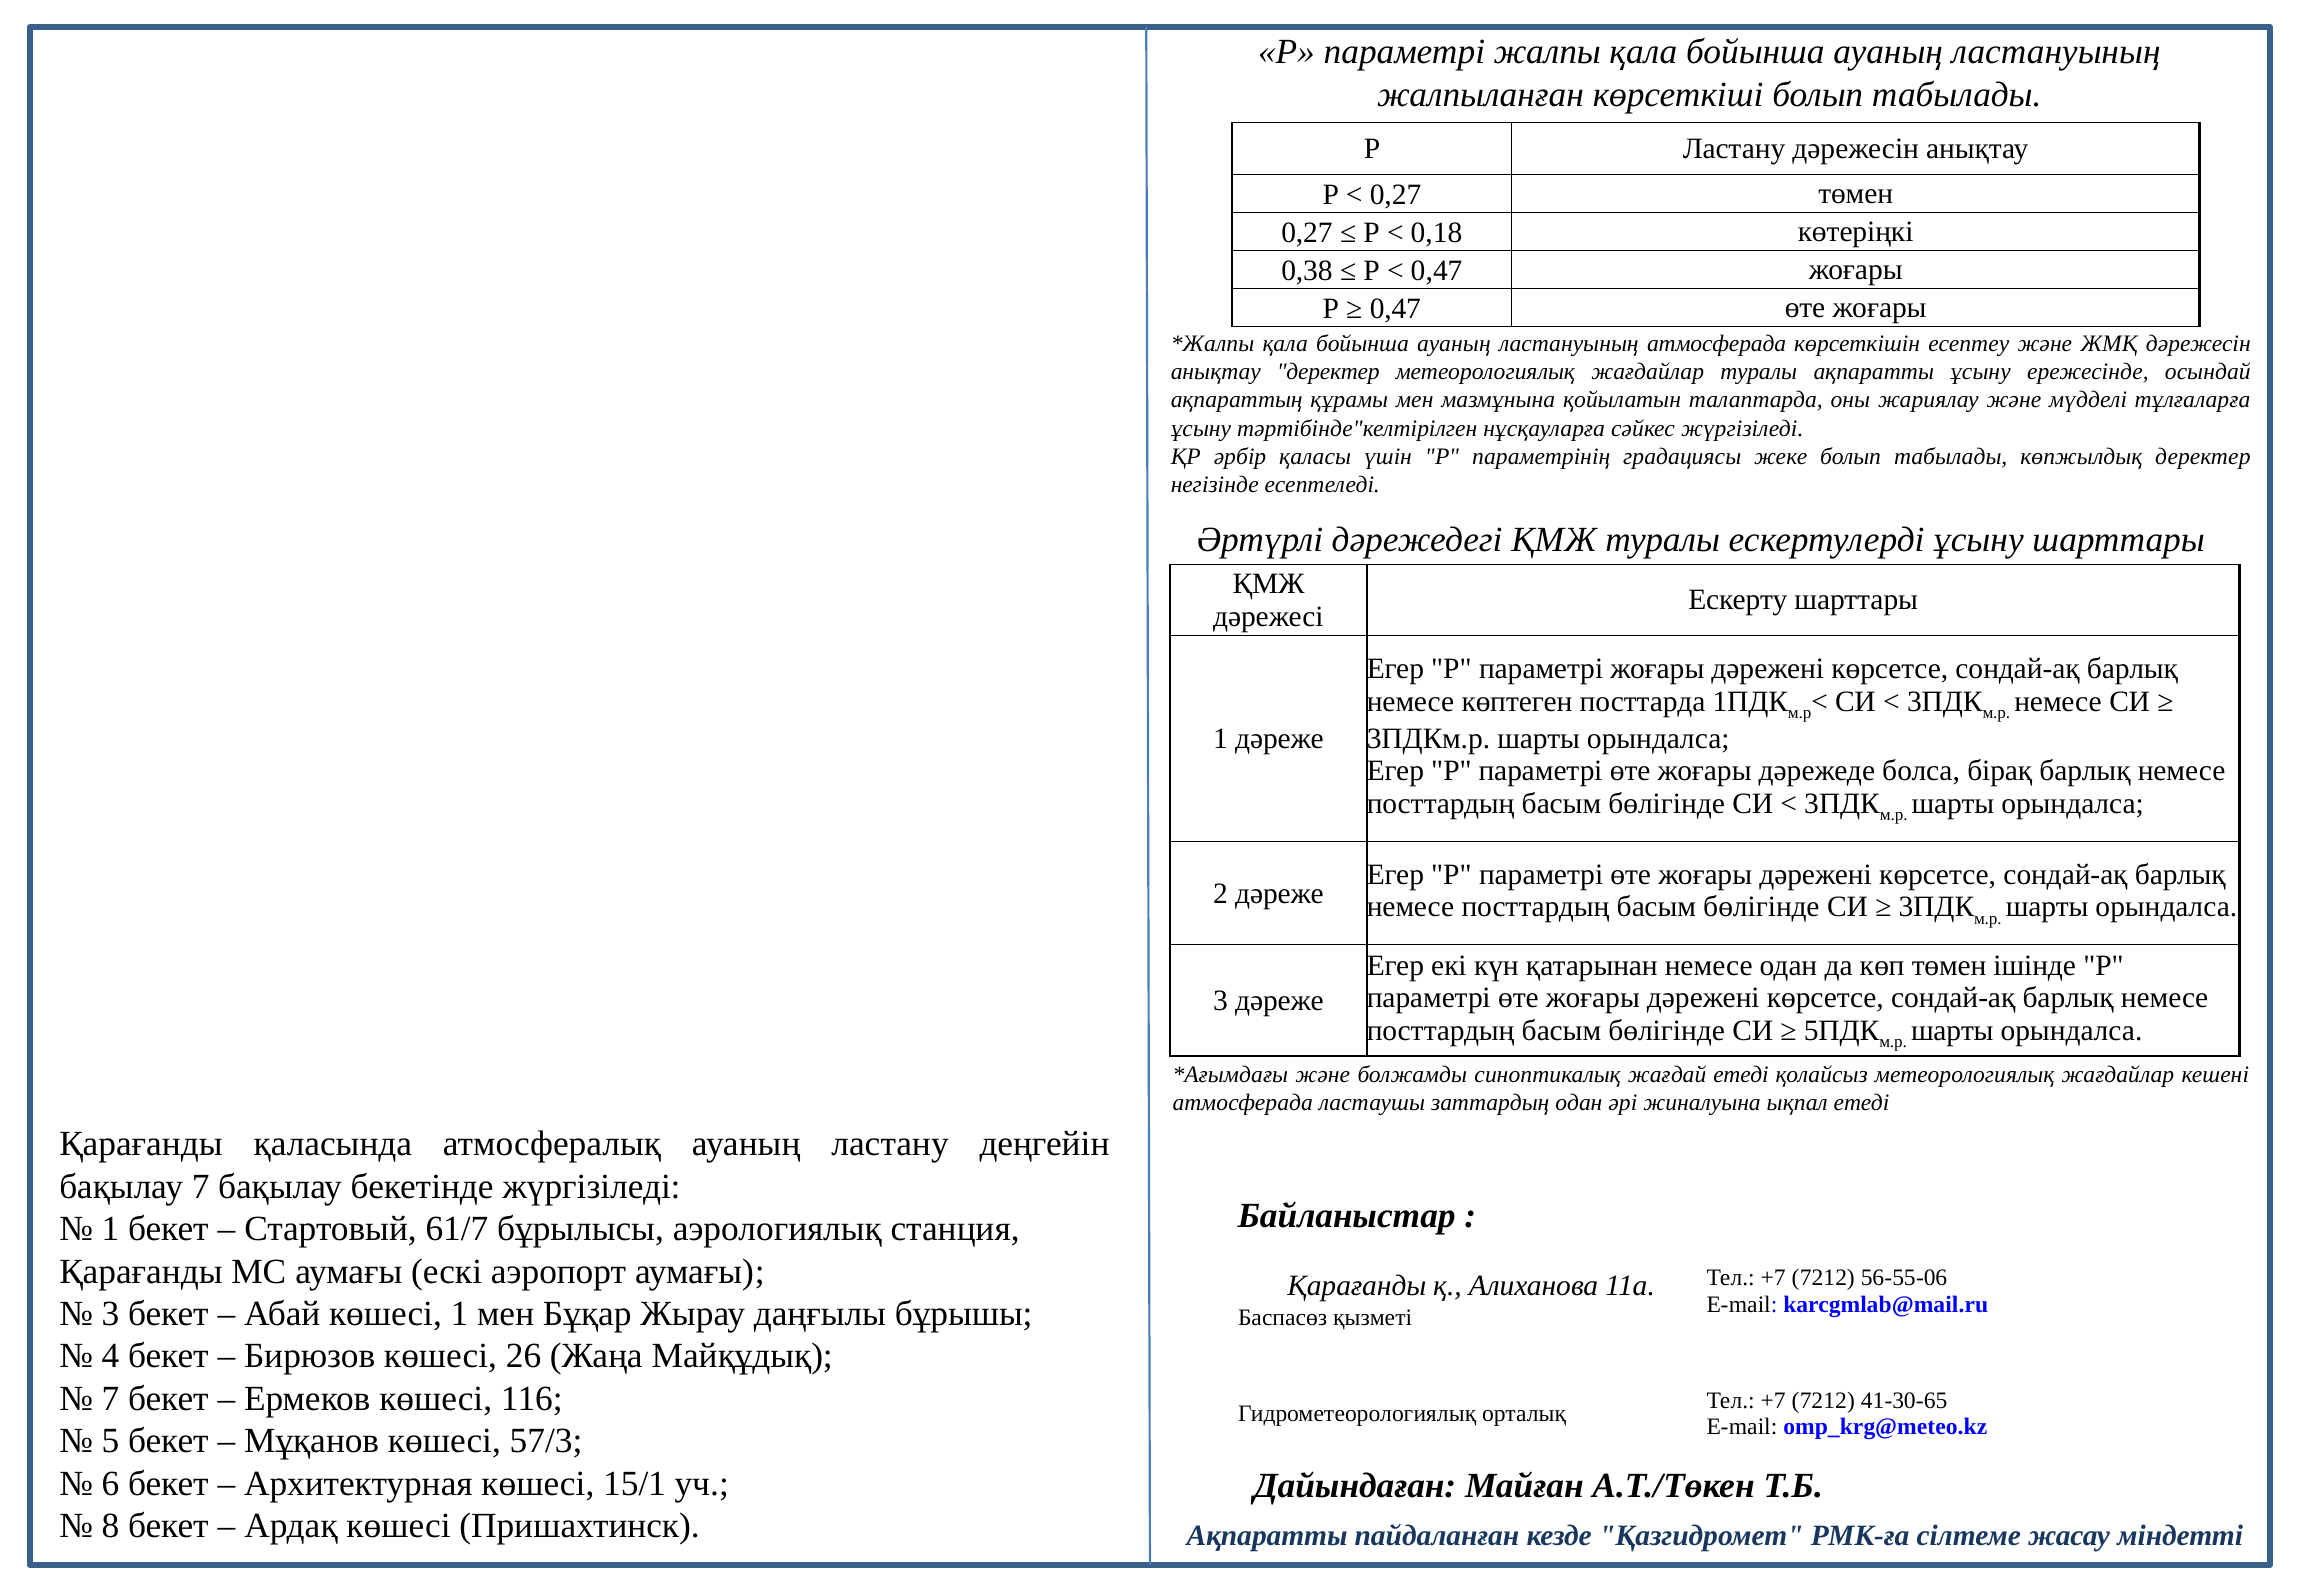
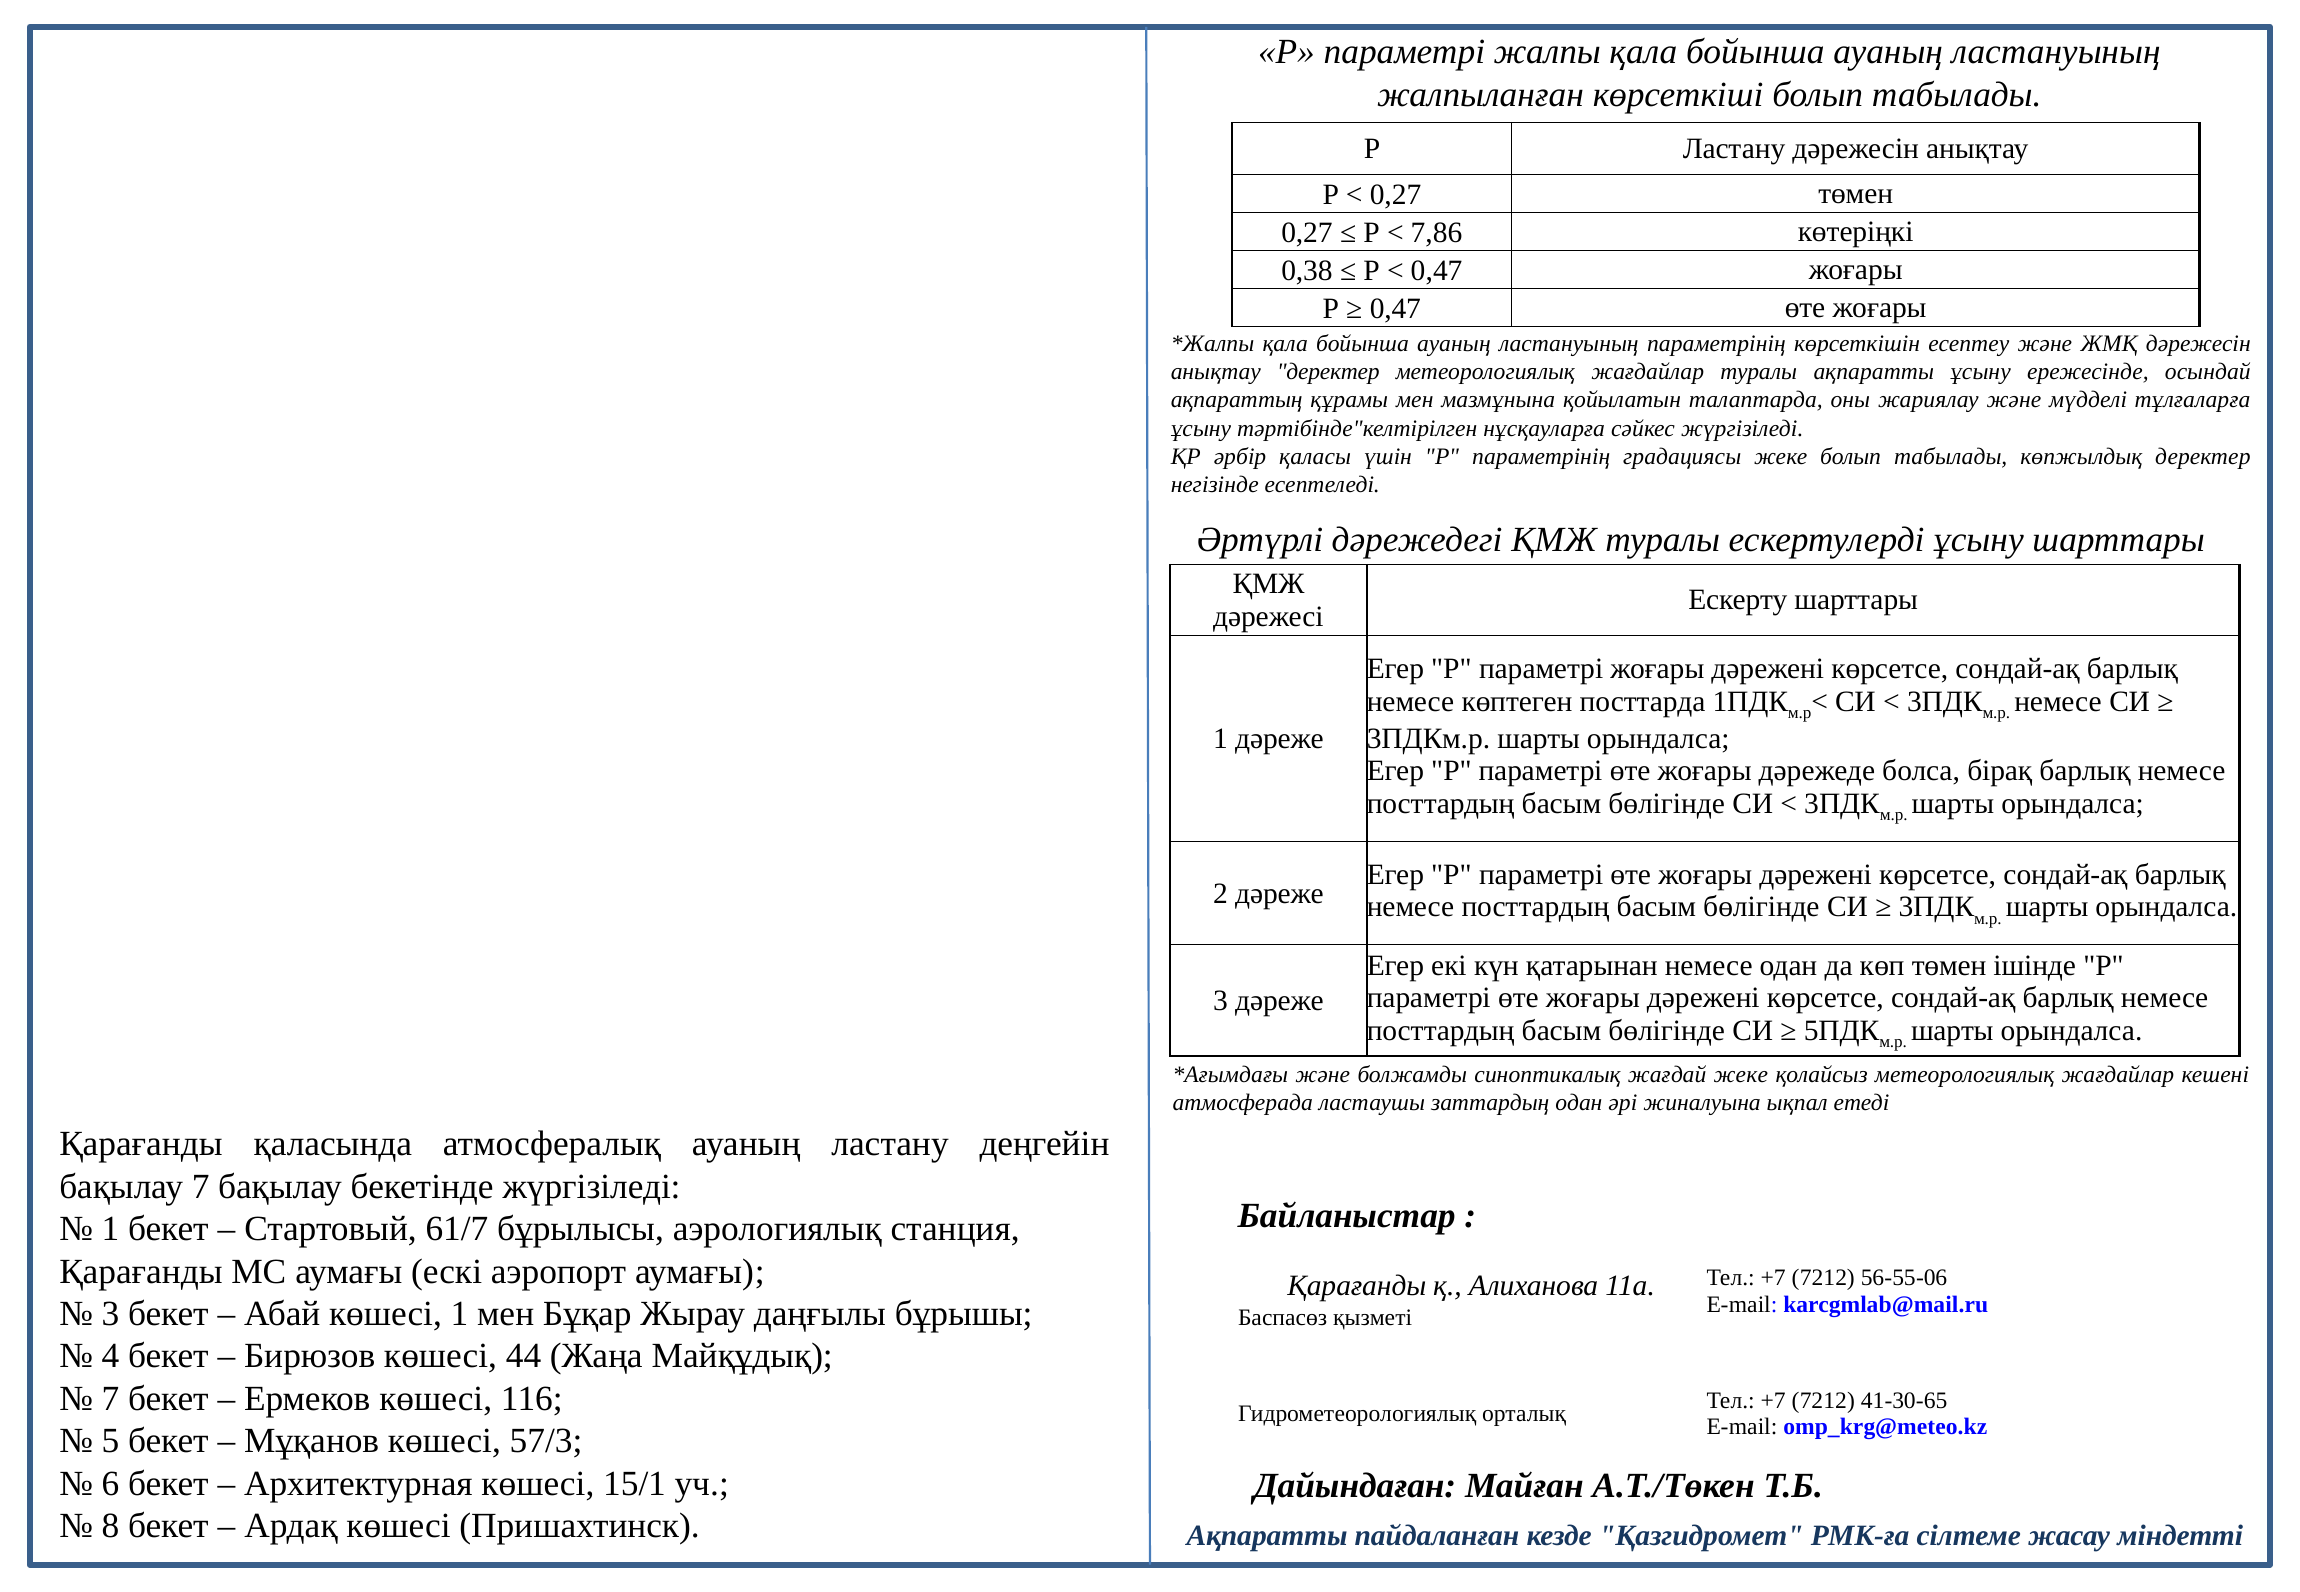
0,18: 0,18 -> 7,86
ластануының атмосферада: атмосферада -> параметрінің
жағдай етеді: етеді -> жеке
26: 26 -> 44
